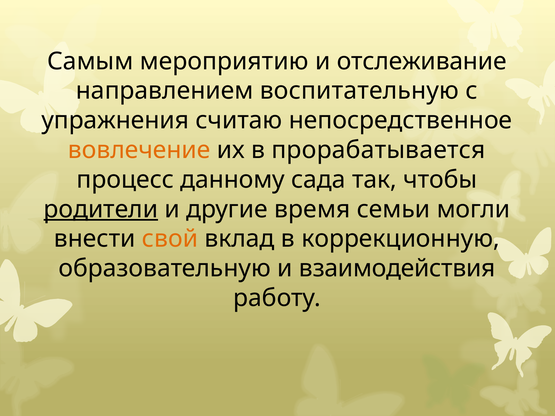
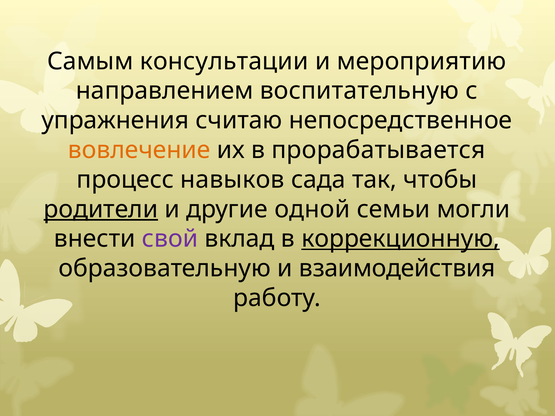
мероприятию: мероприятию -> консультации
отслеживание: отслеживание -> мероприятию
данному: данному -> навыков
время: время -> одной
свой colour: orange -> purple
коррекционную underline: none -> present
